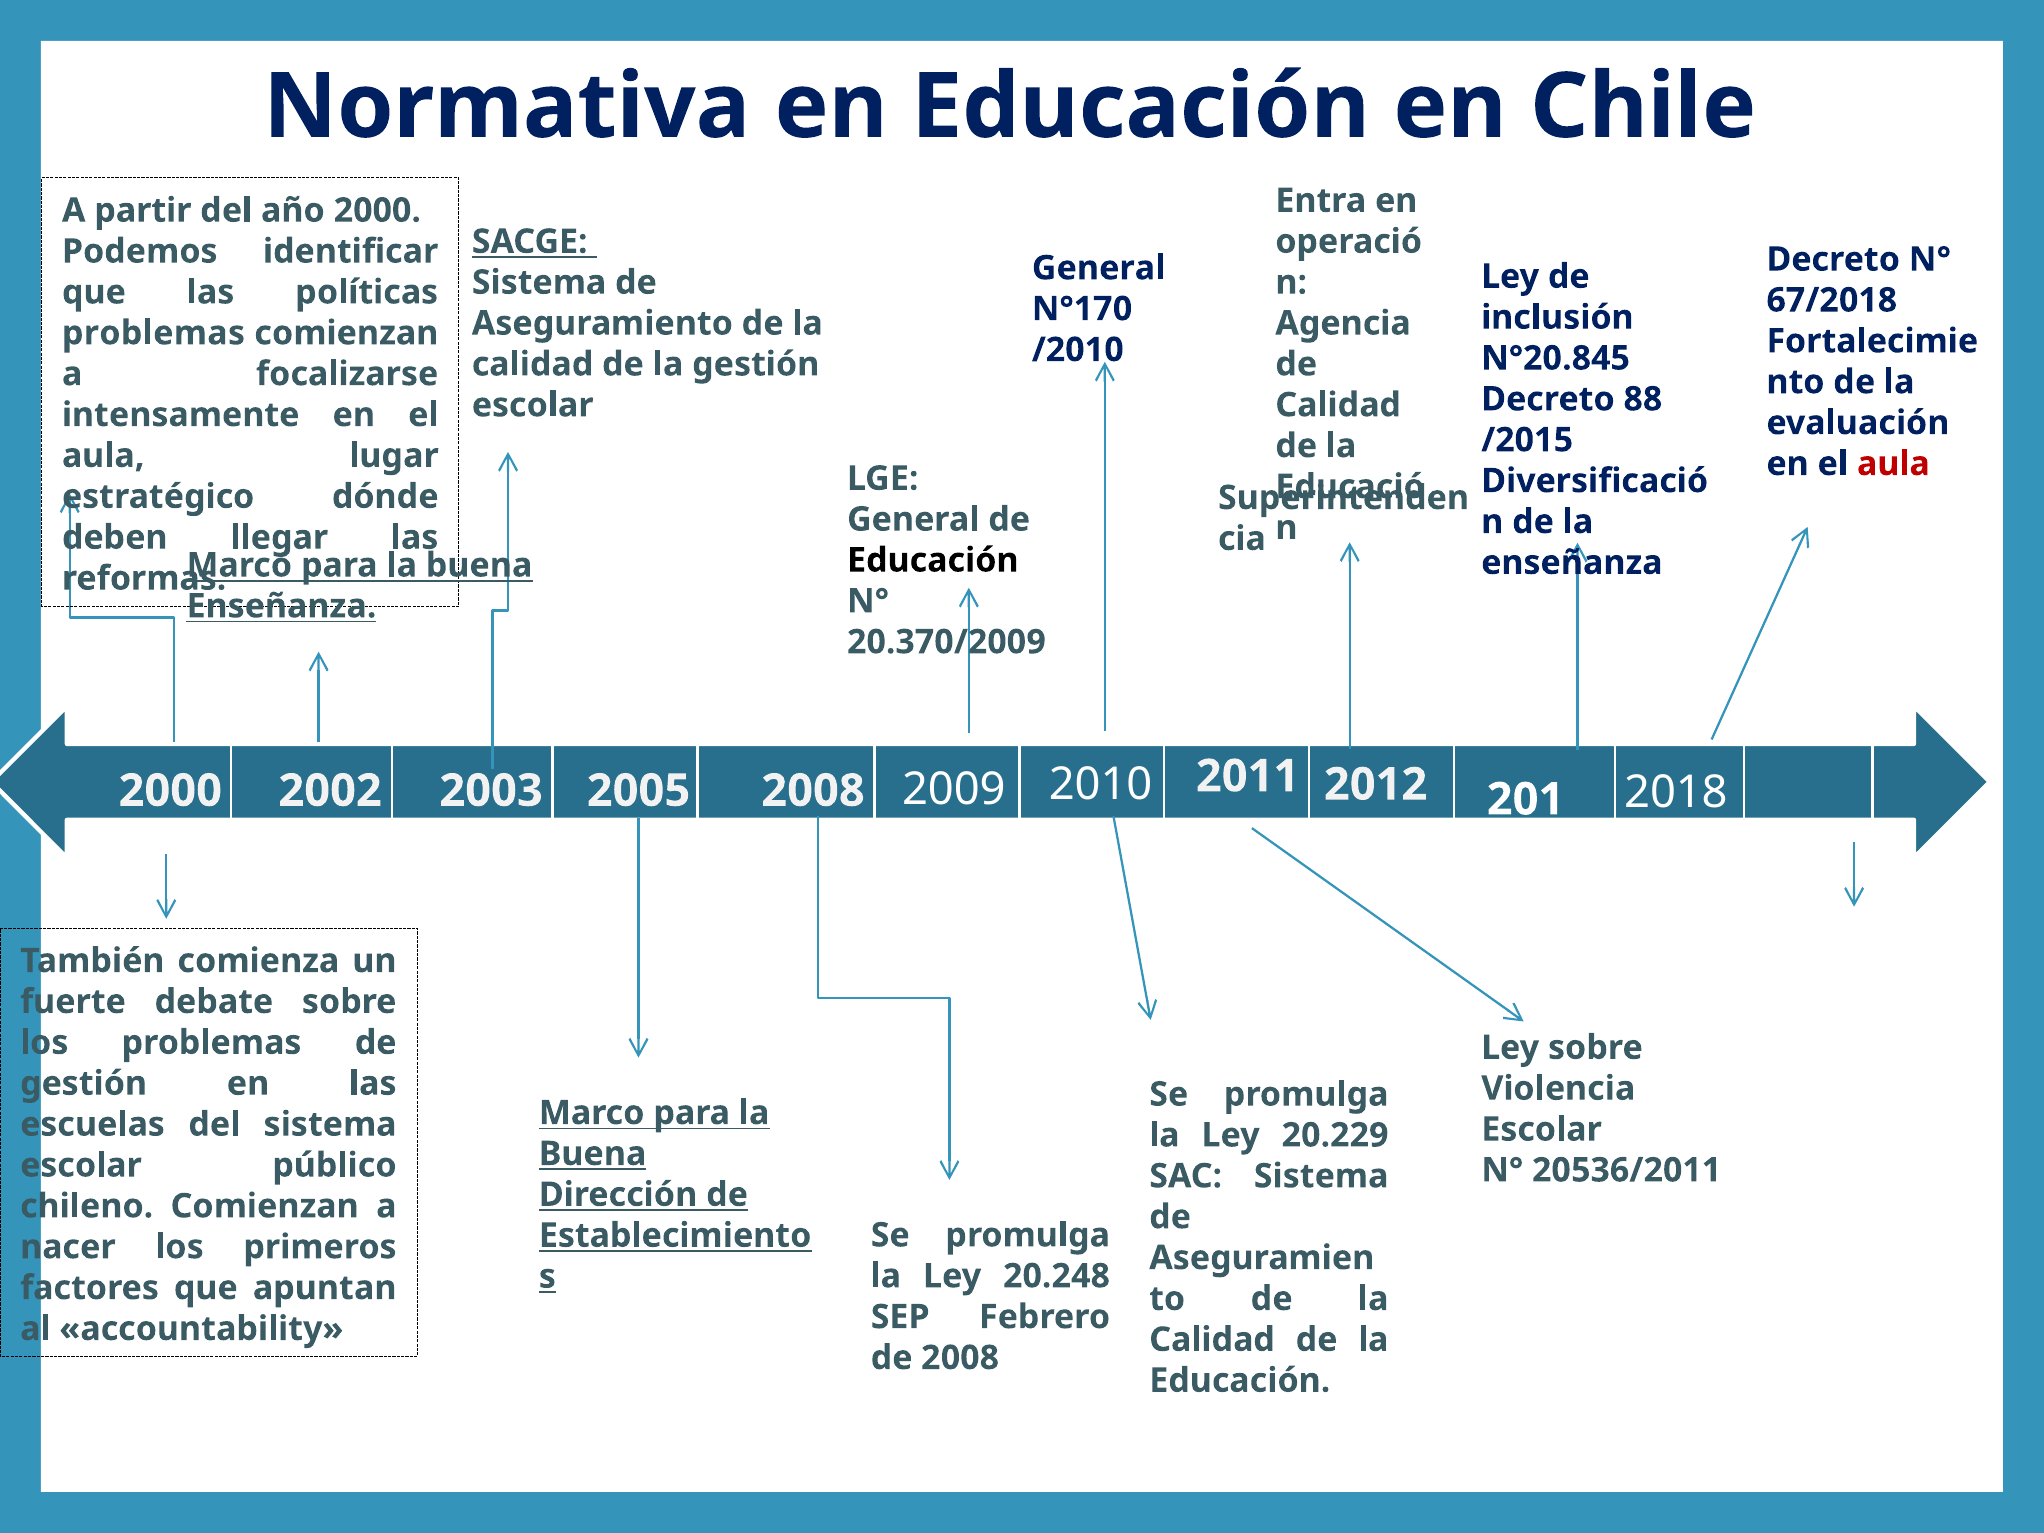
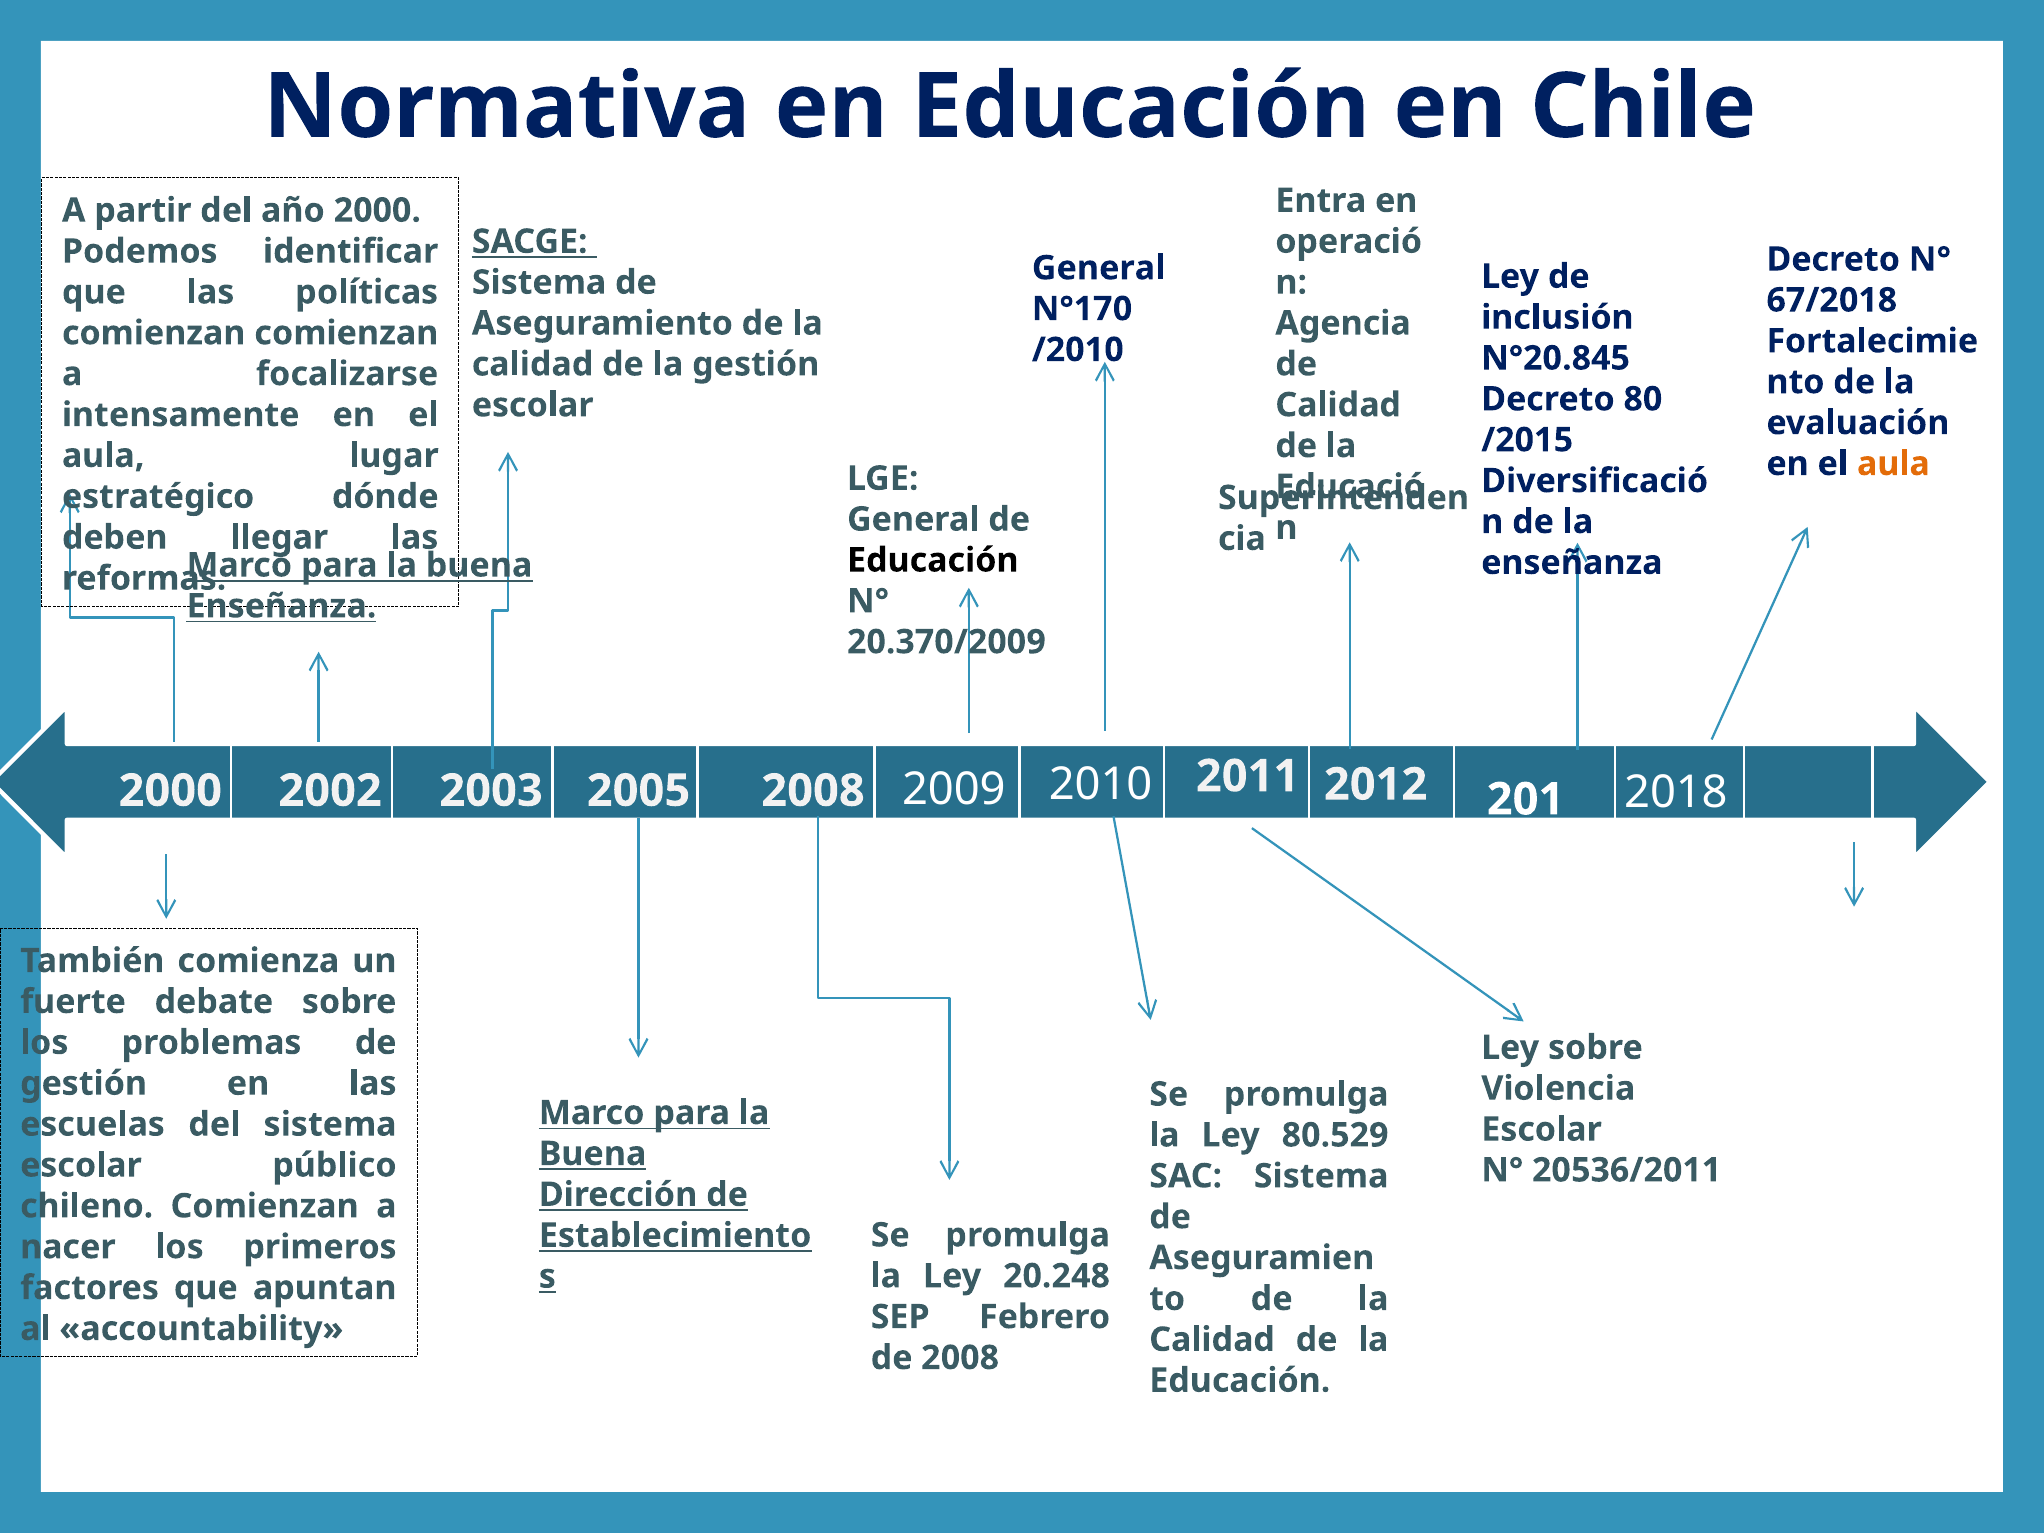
problemas at (154, 333): problemas -> comienzan
88: 88 -> 80
aula at (1893, 464) colour: red -> orange
20.229: 20.229 -> 80.529
